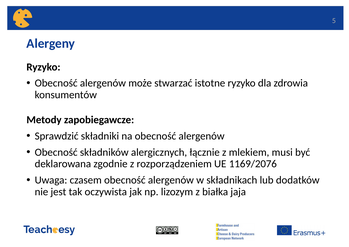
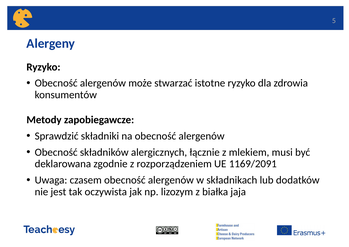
1169/2076: 1169/2076 -> 1169/2091
